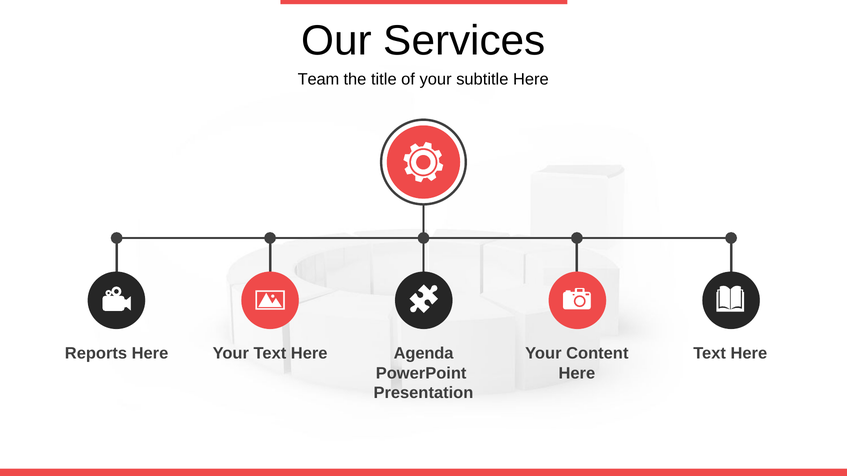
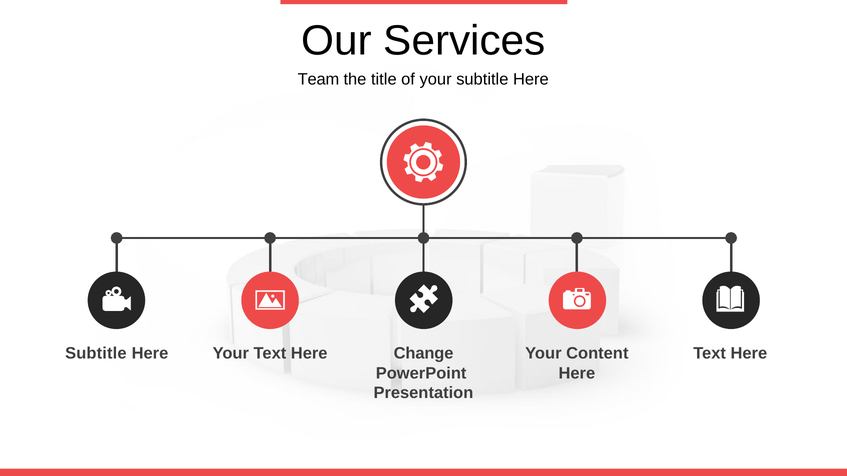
Reports at (96, 354): Reports -> Subtitle
Agenda: Agenda -> Change
